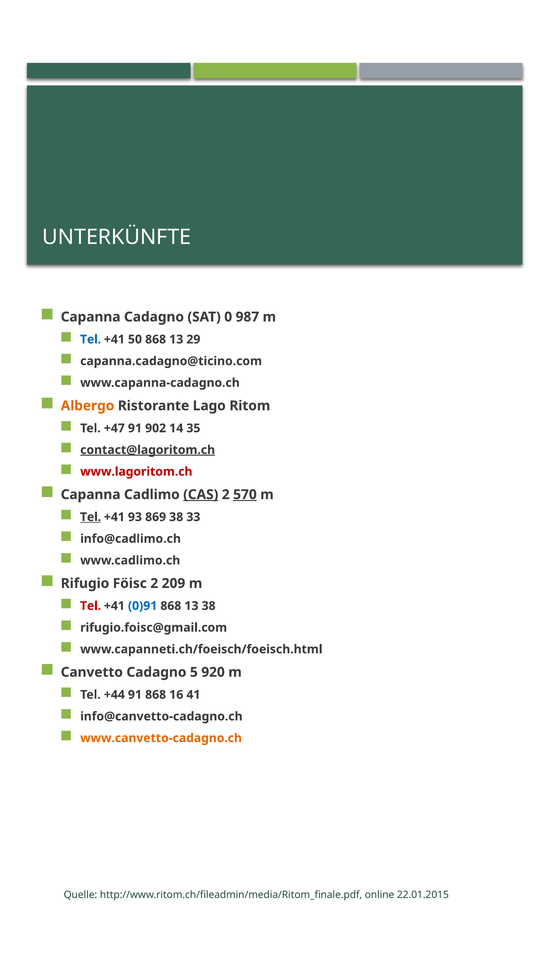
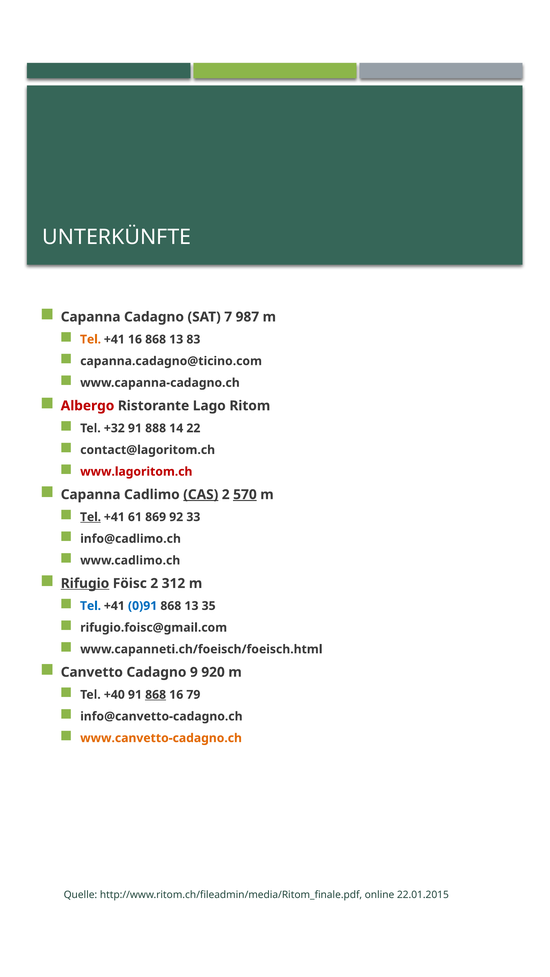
0: 0 -> 7
Tel at (91, 340) colour: blue -> orange
+41 50: 50 -> 16
29: 29 -> 83
Albergo colour: orange -> red
+47: +47 -> +32
902: 902 -> 888
35: 35 -> 22
contact@lagoritom.ch underline: present -> none
93: 93 -> 61
869 38: 38 -> 92
Rifugio underline: none -> present
209: 209 -> 312
Tel at (91, 606) colour: red -> blue
13 38: 38 -> 35
5: 5 -> 9
+44: +44 -> +40
868 at (156, 695) underline: none -> present
41: 41 -> 79
